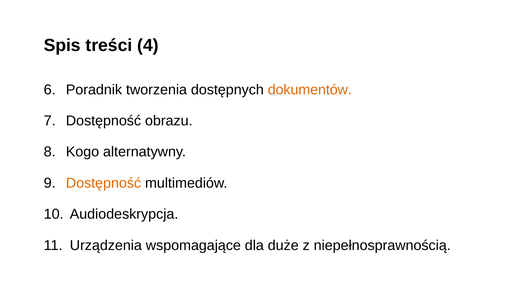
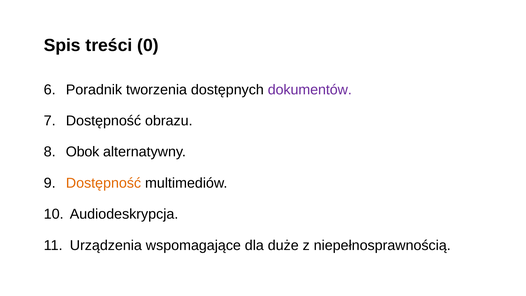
4: 4 -> 0
dokumentów colour: orange -> purple
Kogo: Kogo -> Obok
